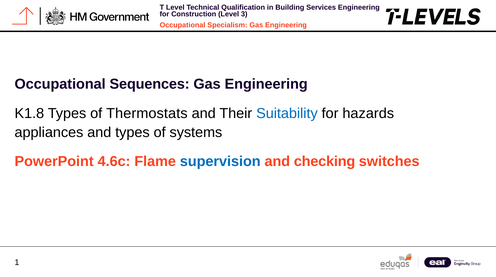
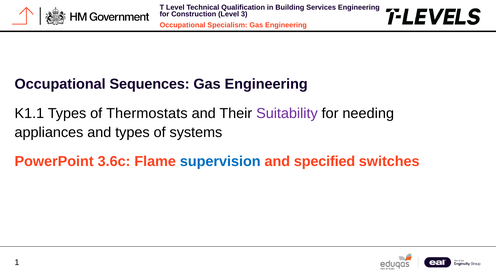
K1.8: K1.8 -> K1.1
Suitability colour: blue -> purple
hazards: hazards -> needing
4.6c: 4.6c -> 3.6c
checking: checking -> specified
